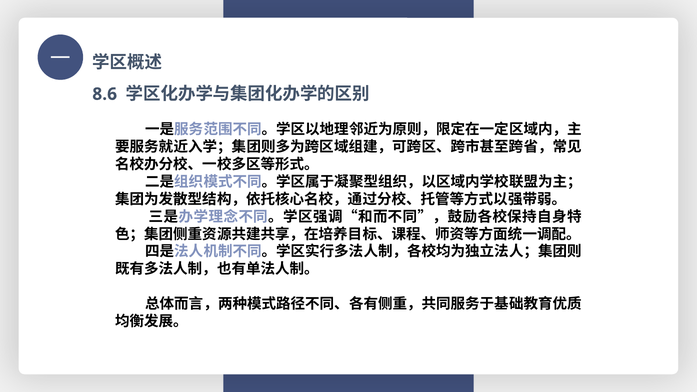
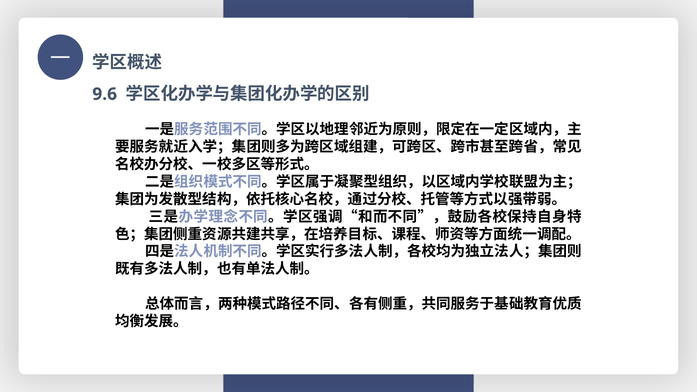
8.6: 8.6 -> 9.6
